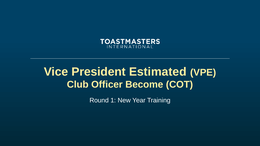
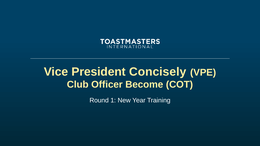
Estimated: Estimated -> Concisely
